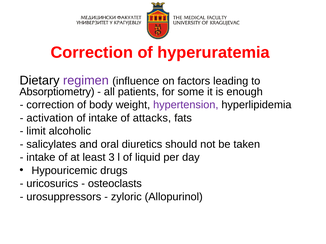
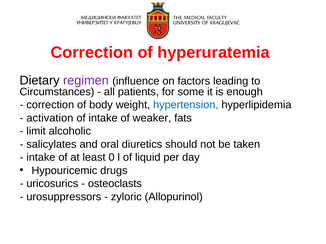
Absorptiometry: Absorptiometry -> Circumstances
hypertension colour: purple -> blue
attacks: attacks -> weaker
3: 3 -> 0
